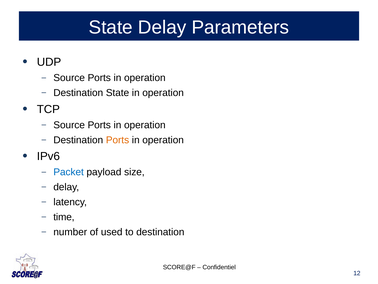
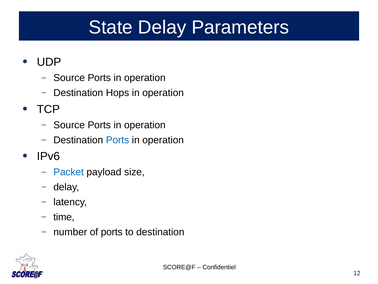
Destination State: State -> Hops
Ports at (118, 140) colour: orange -> blue
of used: used -> ports
